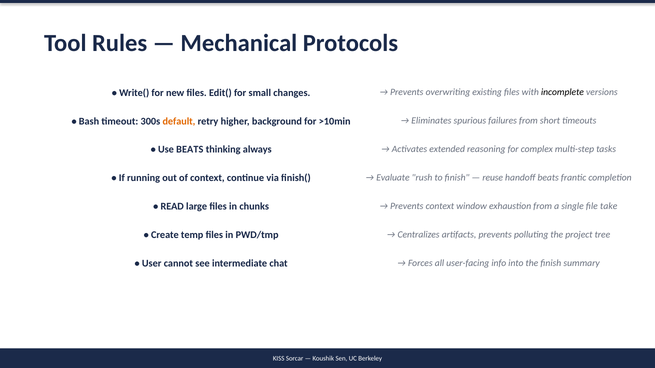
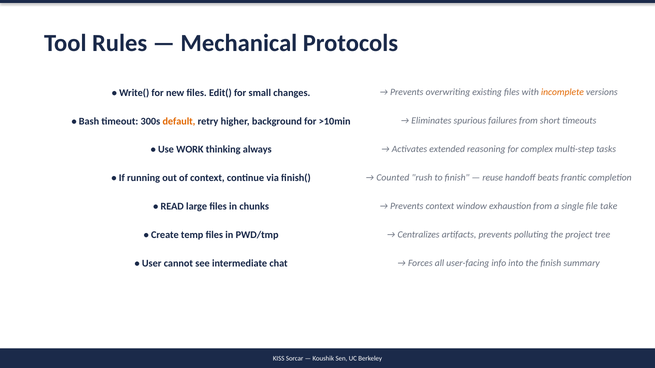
incomplete colour: black -> orange
Use BEATS: BEATS -> WORK
Evaluate: Evaluate -> Counted
